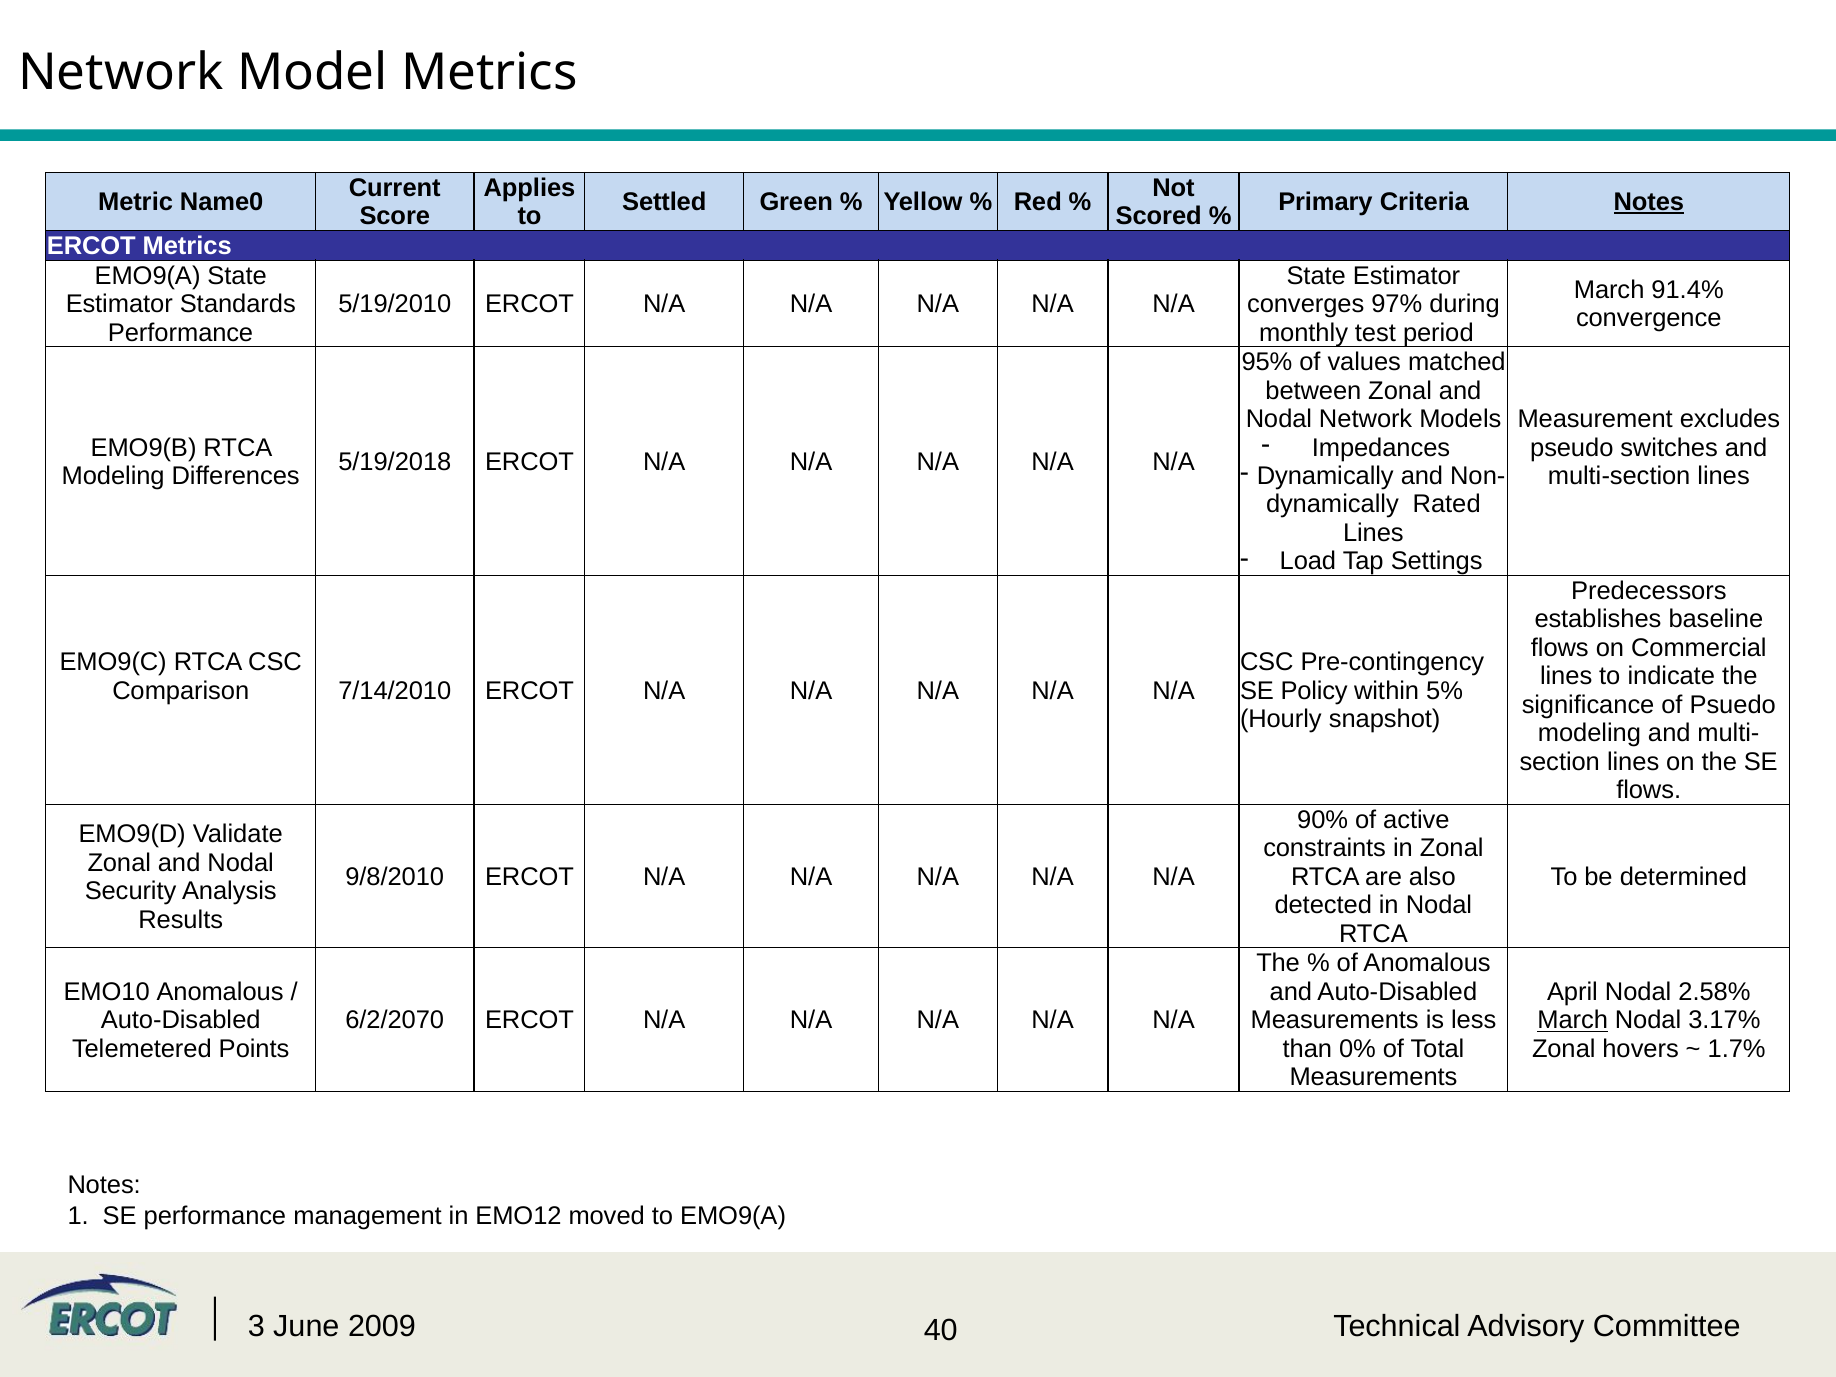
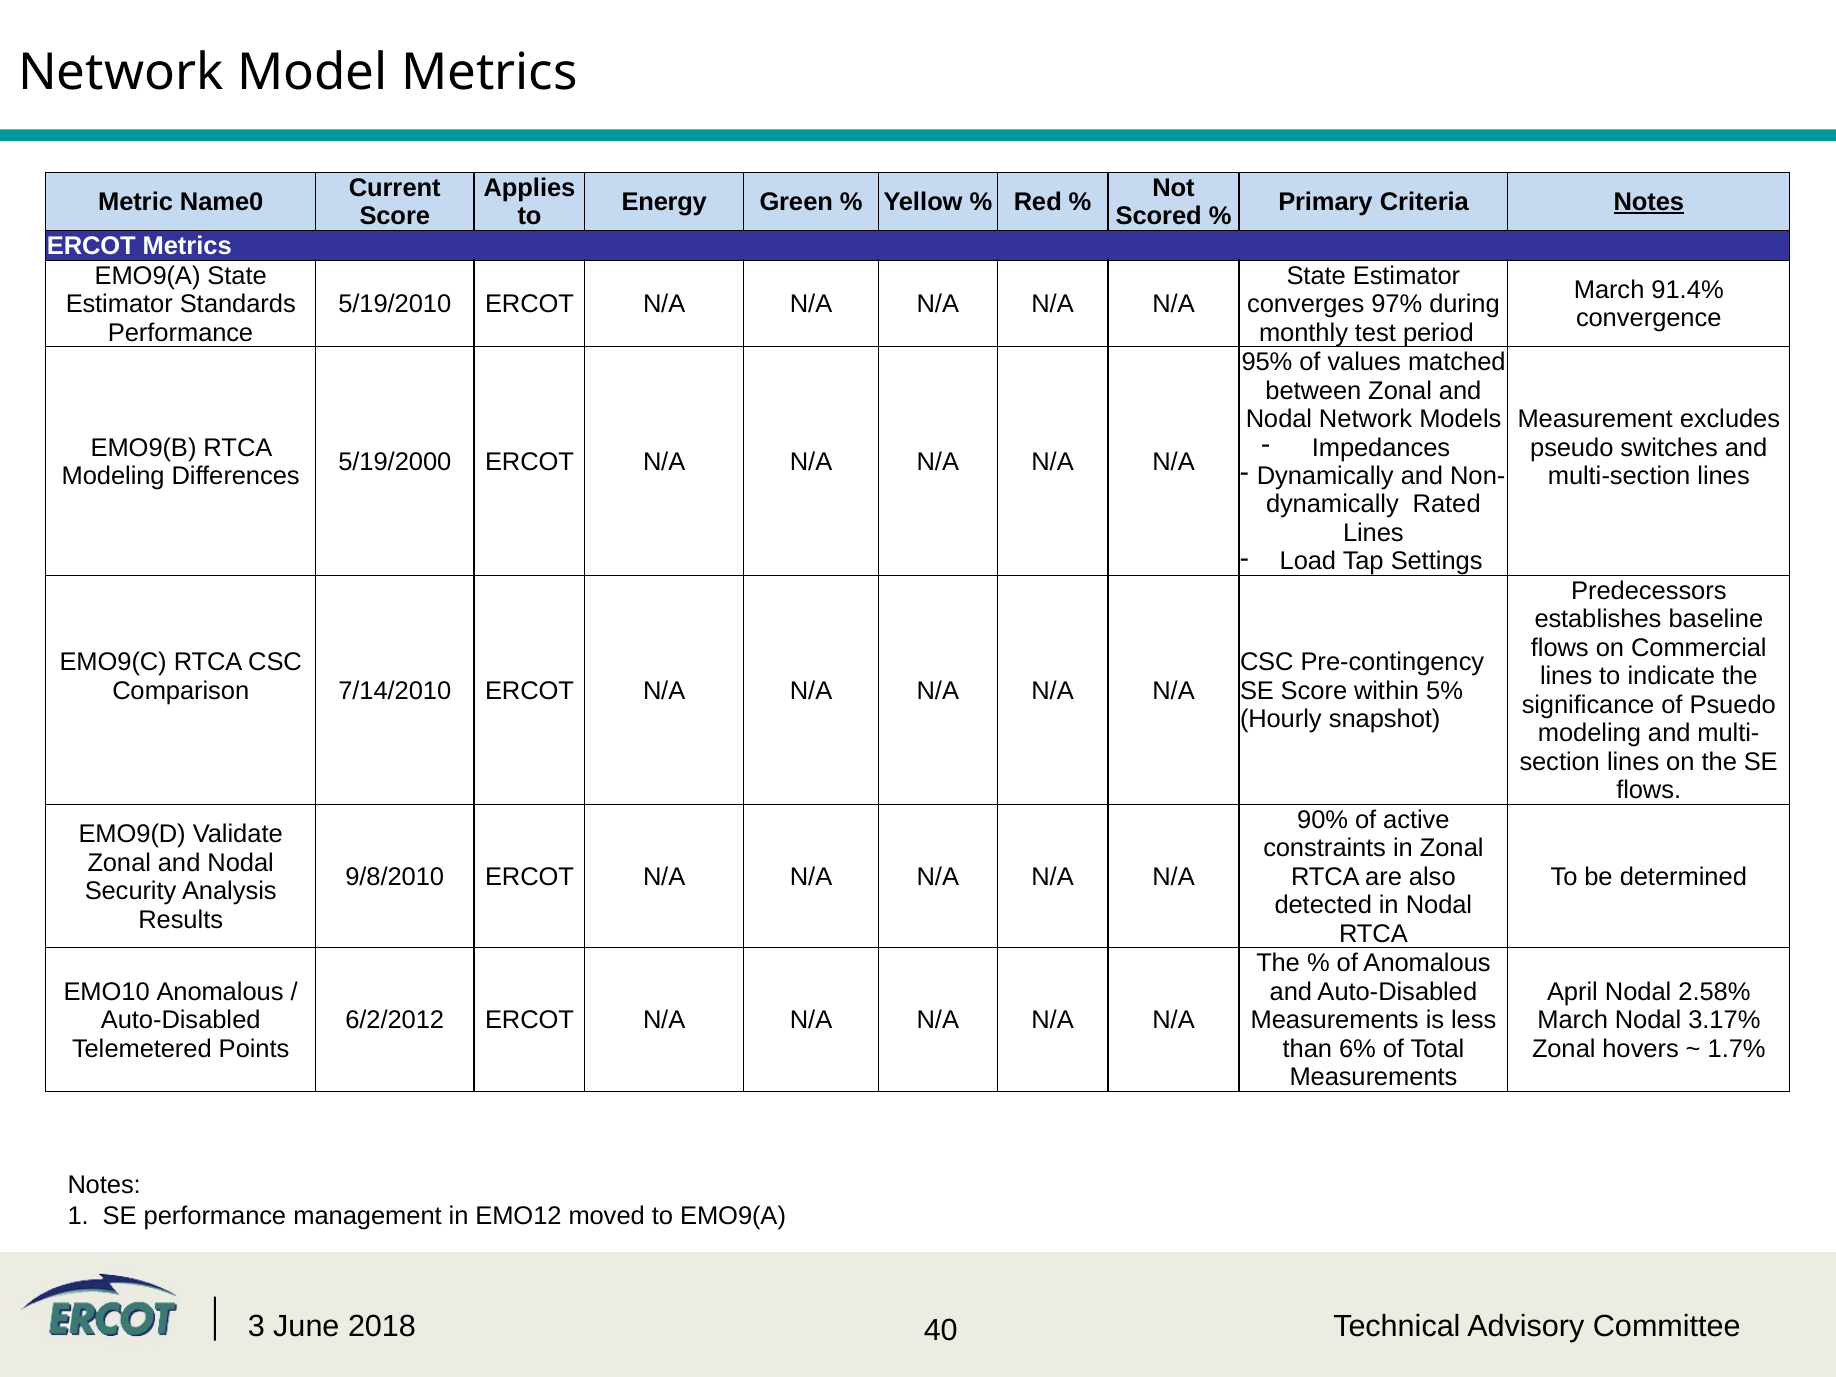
Settled: Settled -> Energy
5/19/2018: 5/19/2018 -> 5/19/2000
SE Policy: Policy -> Score
6/2/2070: 6/2/2070 -> 6/2/2012
March at (1573, 1020) underline: present -> none
0%: 0% -> 6%
2009: 2009 -> 2018
